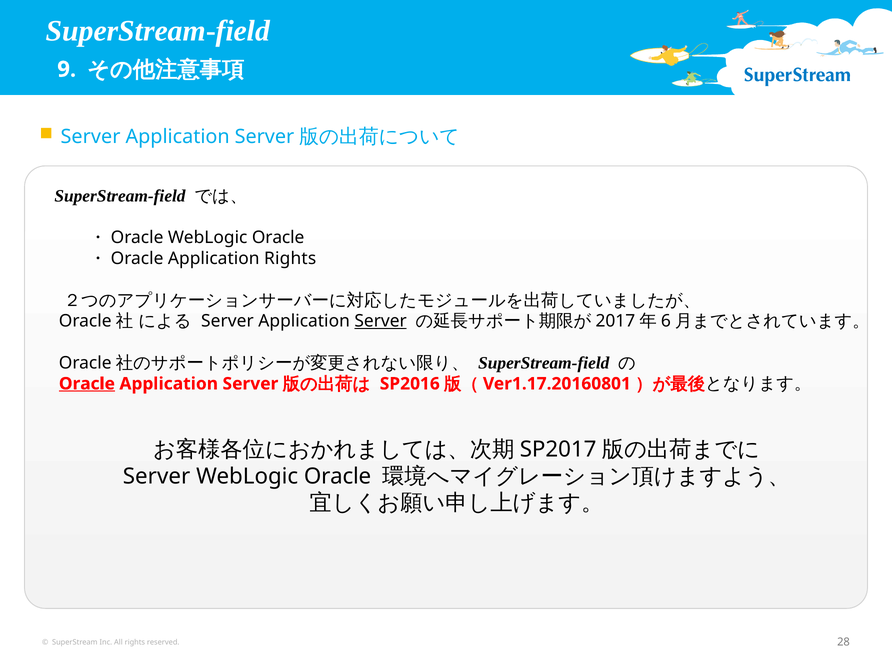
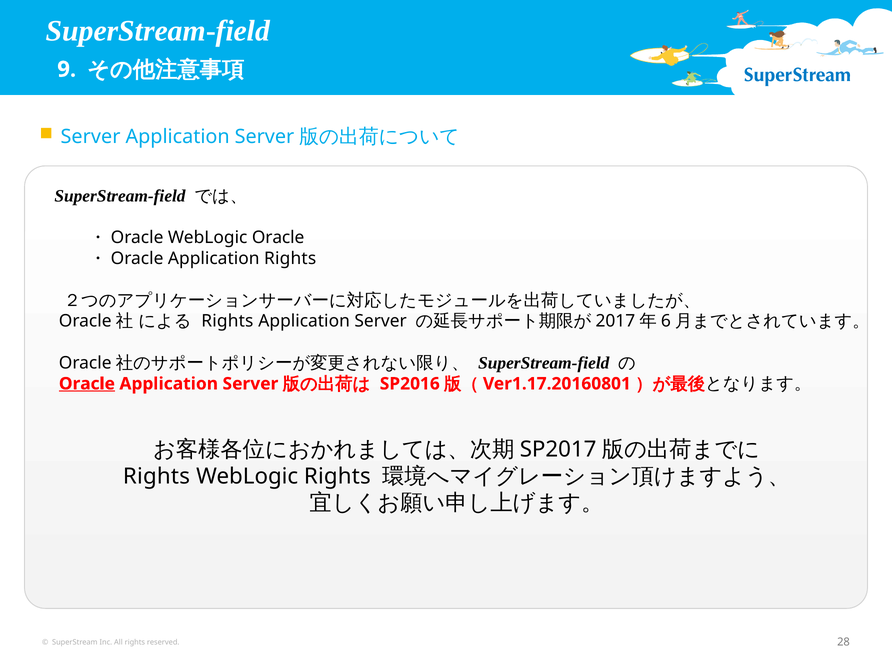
Server at (227, 321): Server -> Rights
Server at (381, 321) underline: present -> none
Server at (157, 476): Server -> Rights
Oracle at (338, 476): Oracle -> Rights
